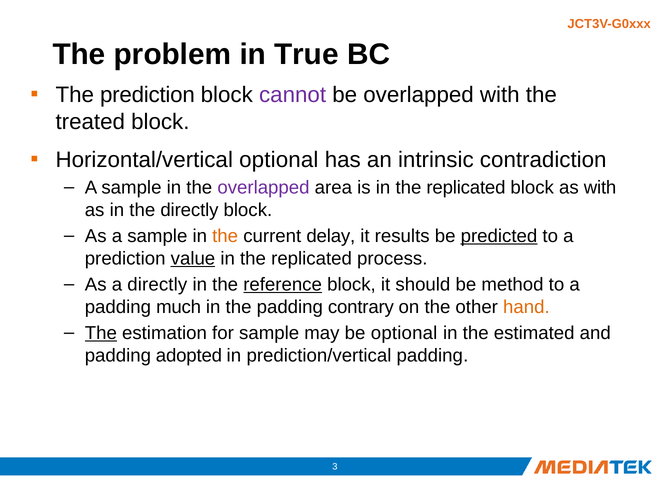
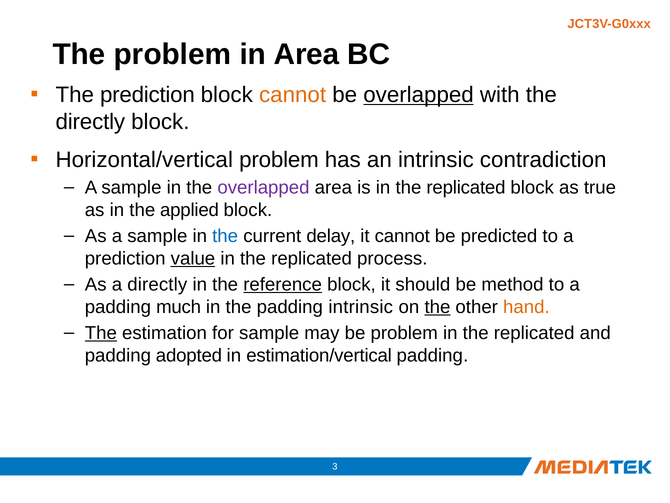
in True: True -> Area
cannot at (293, 95) colour: purple -> orange
overlapped at (419, 95) underline: none -> present
treated at (90, 122): treated -> directly
Horizontal/vertical optional: optional -> problem
as with: with -> true
the directly: directly -> applied
the at (225, 236) colour: orange -> blue
it results: results -> cannot
predicted underline: present -> none
padding contrary: contrary -> intrinsic
the at (437, 307) underline: none -> present
be optional: optional -> problem
estimated at (534, 333): estimated -> replicated
prediction/vertical: prediction/vertical -> estimation/vertical
